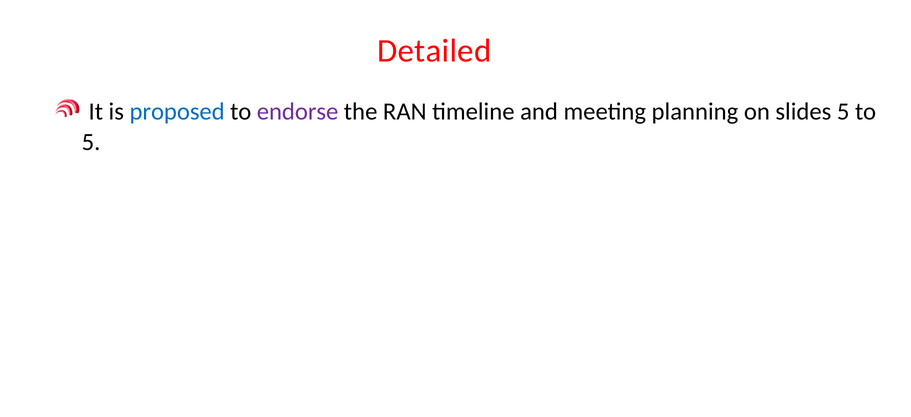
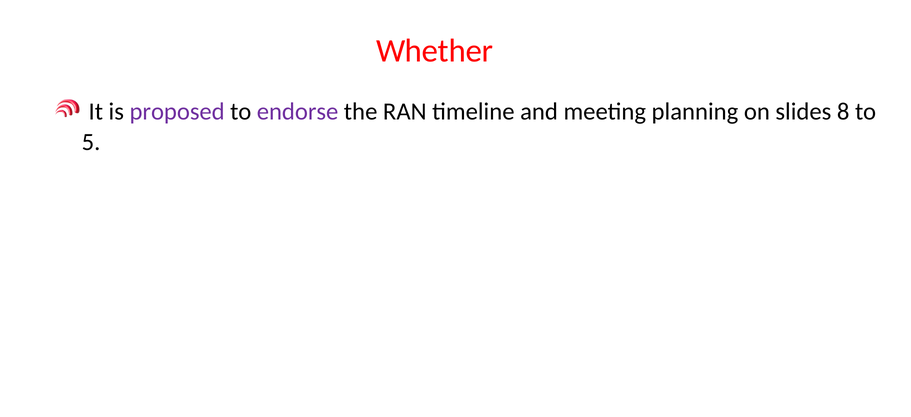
Detailed: Detailed -> Whether
proposed colour: blue -> purple
slides 5: 5 -> 8
